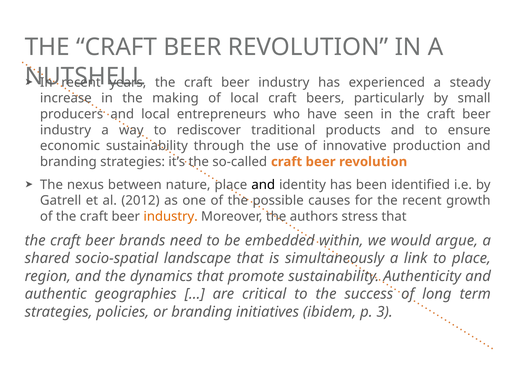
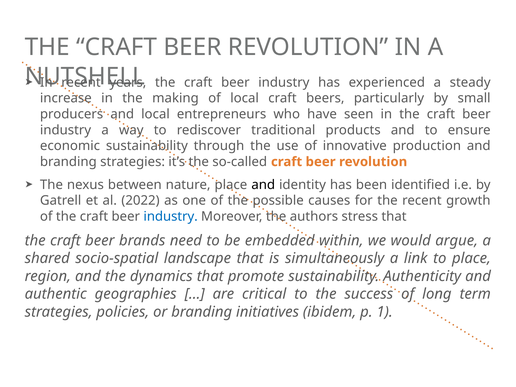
2012: 2012 -> 2022
industry at (171, 216) colour: orange -> blue
3: 3 -> 1
